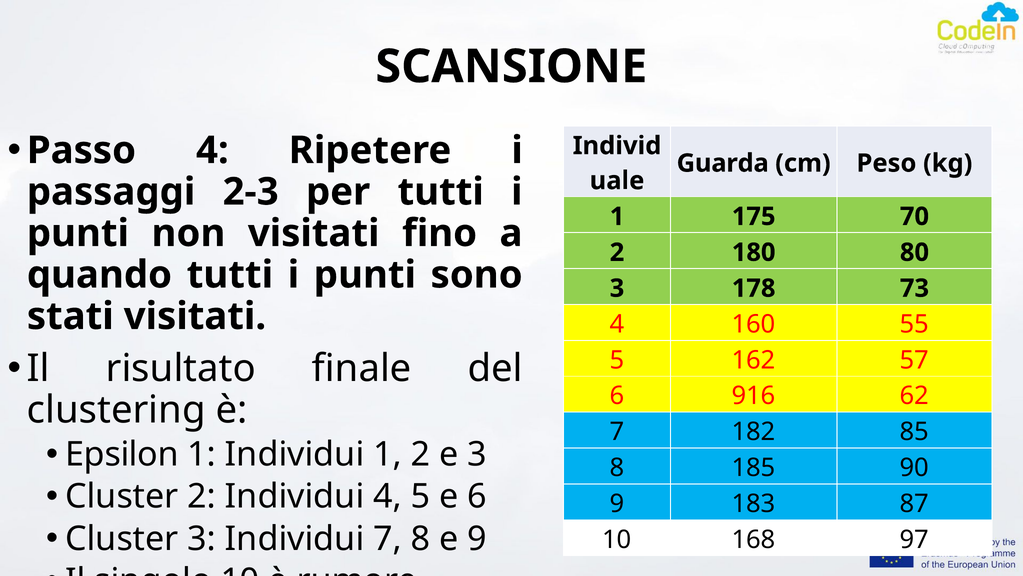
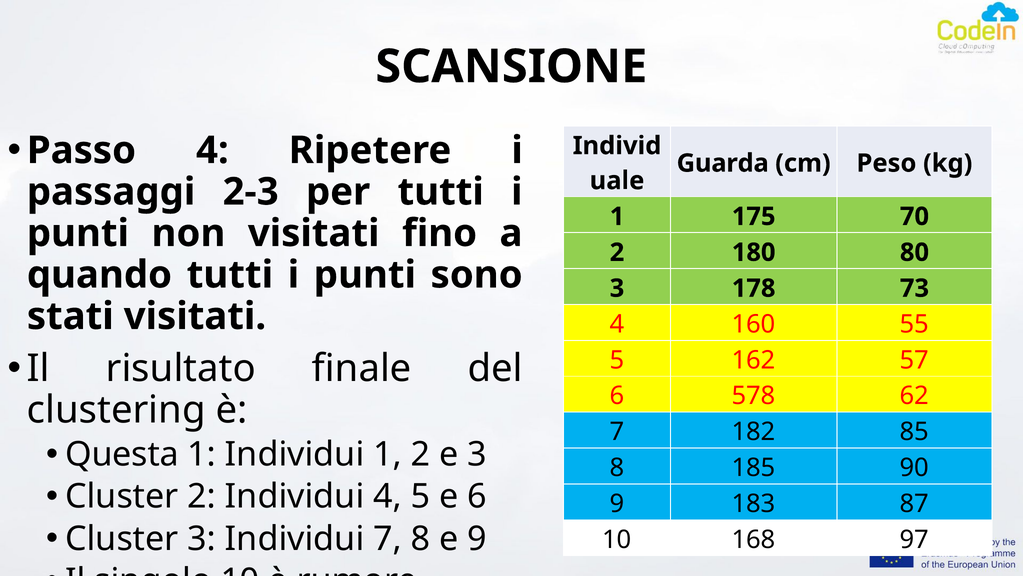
916: 916 -> 578
Epsilon: Epsilon -> Questa
